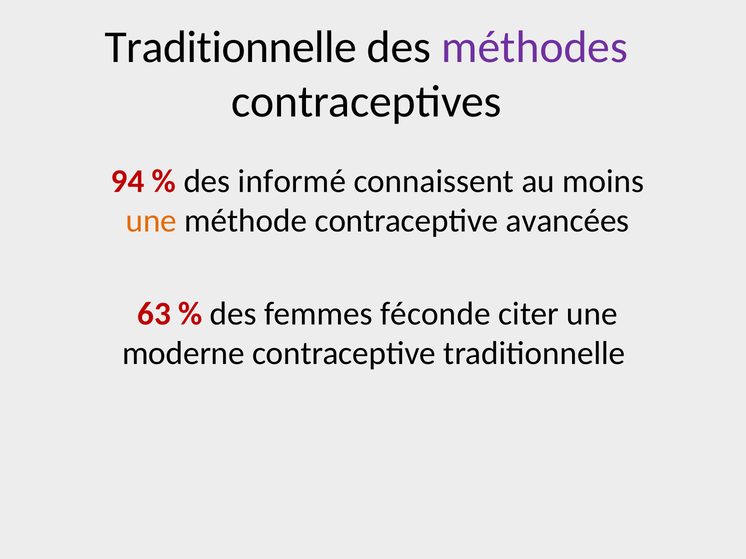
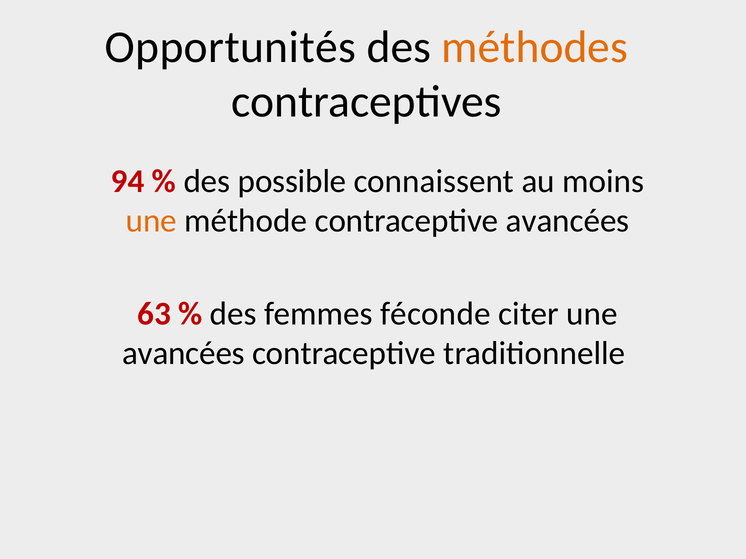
Traditionnelle at (231, 47): Traditionnelle -> Opportunités
méthodes colour: purple -> orange
informé: informé -> possible
moderne at (183, 354): moderne -> avancées
